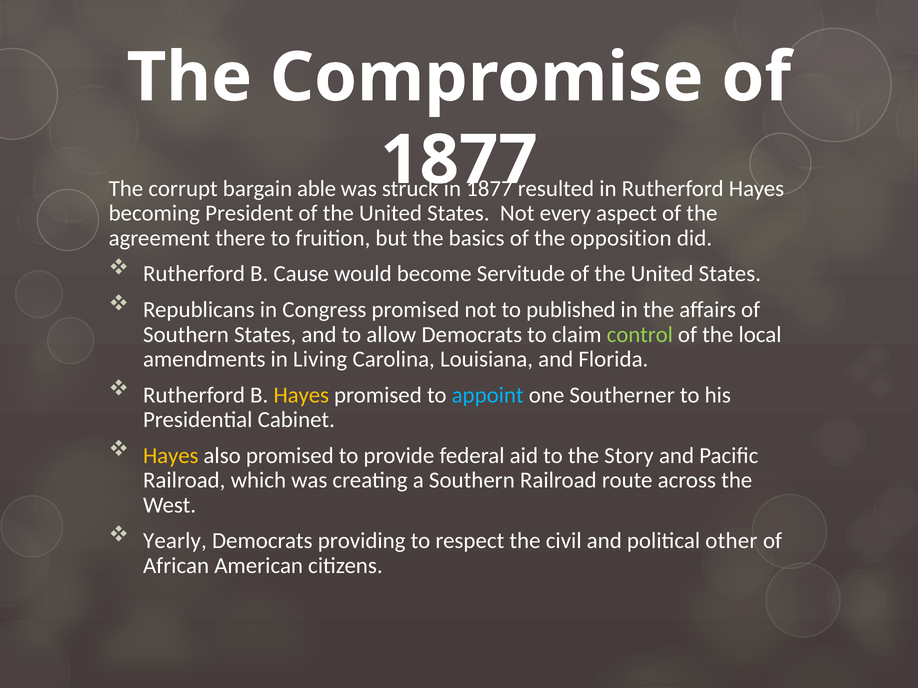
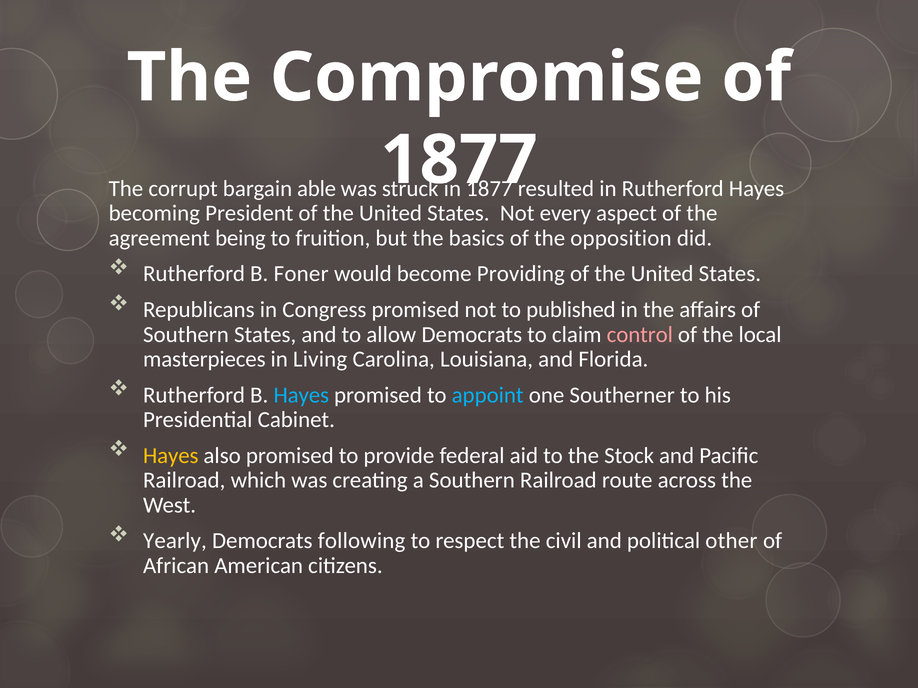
there: there -> being
Cause: Cause -> Foner
Servitude: Servitude -> Providing
control colour: light green -> pink
amendments: amendments -> masterpieces
Hayes at (301, 395) colour: yellow -> light blue
Story: Story -> Stock
providing: providing -> following
